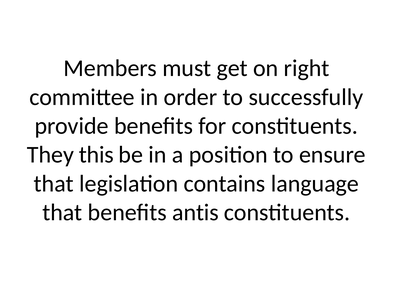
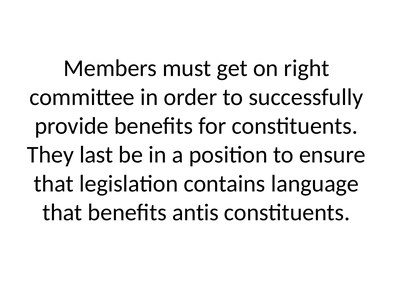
this: this -> last
